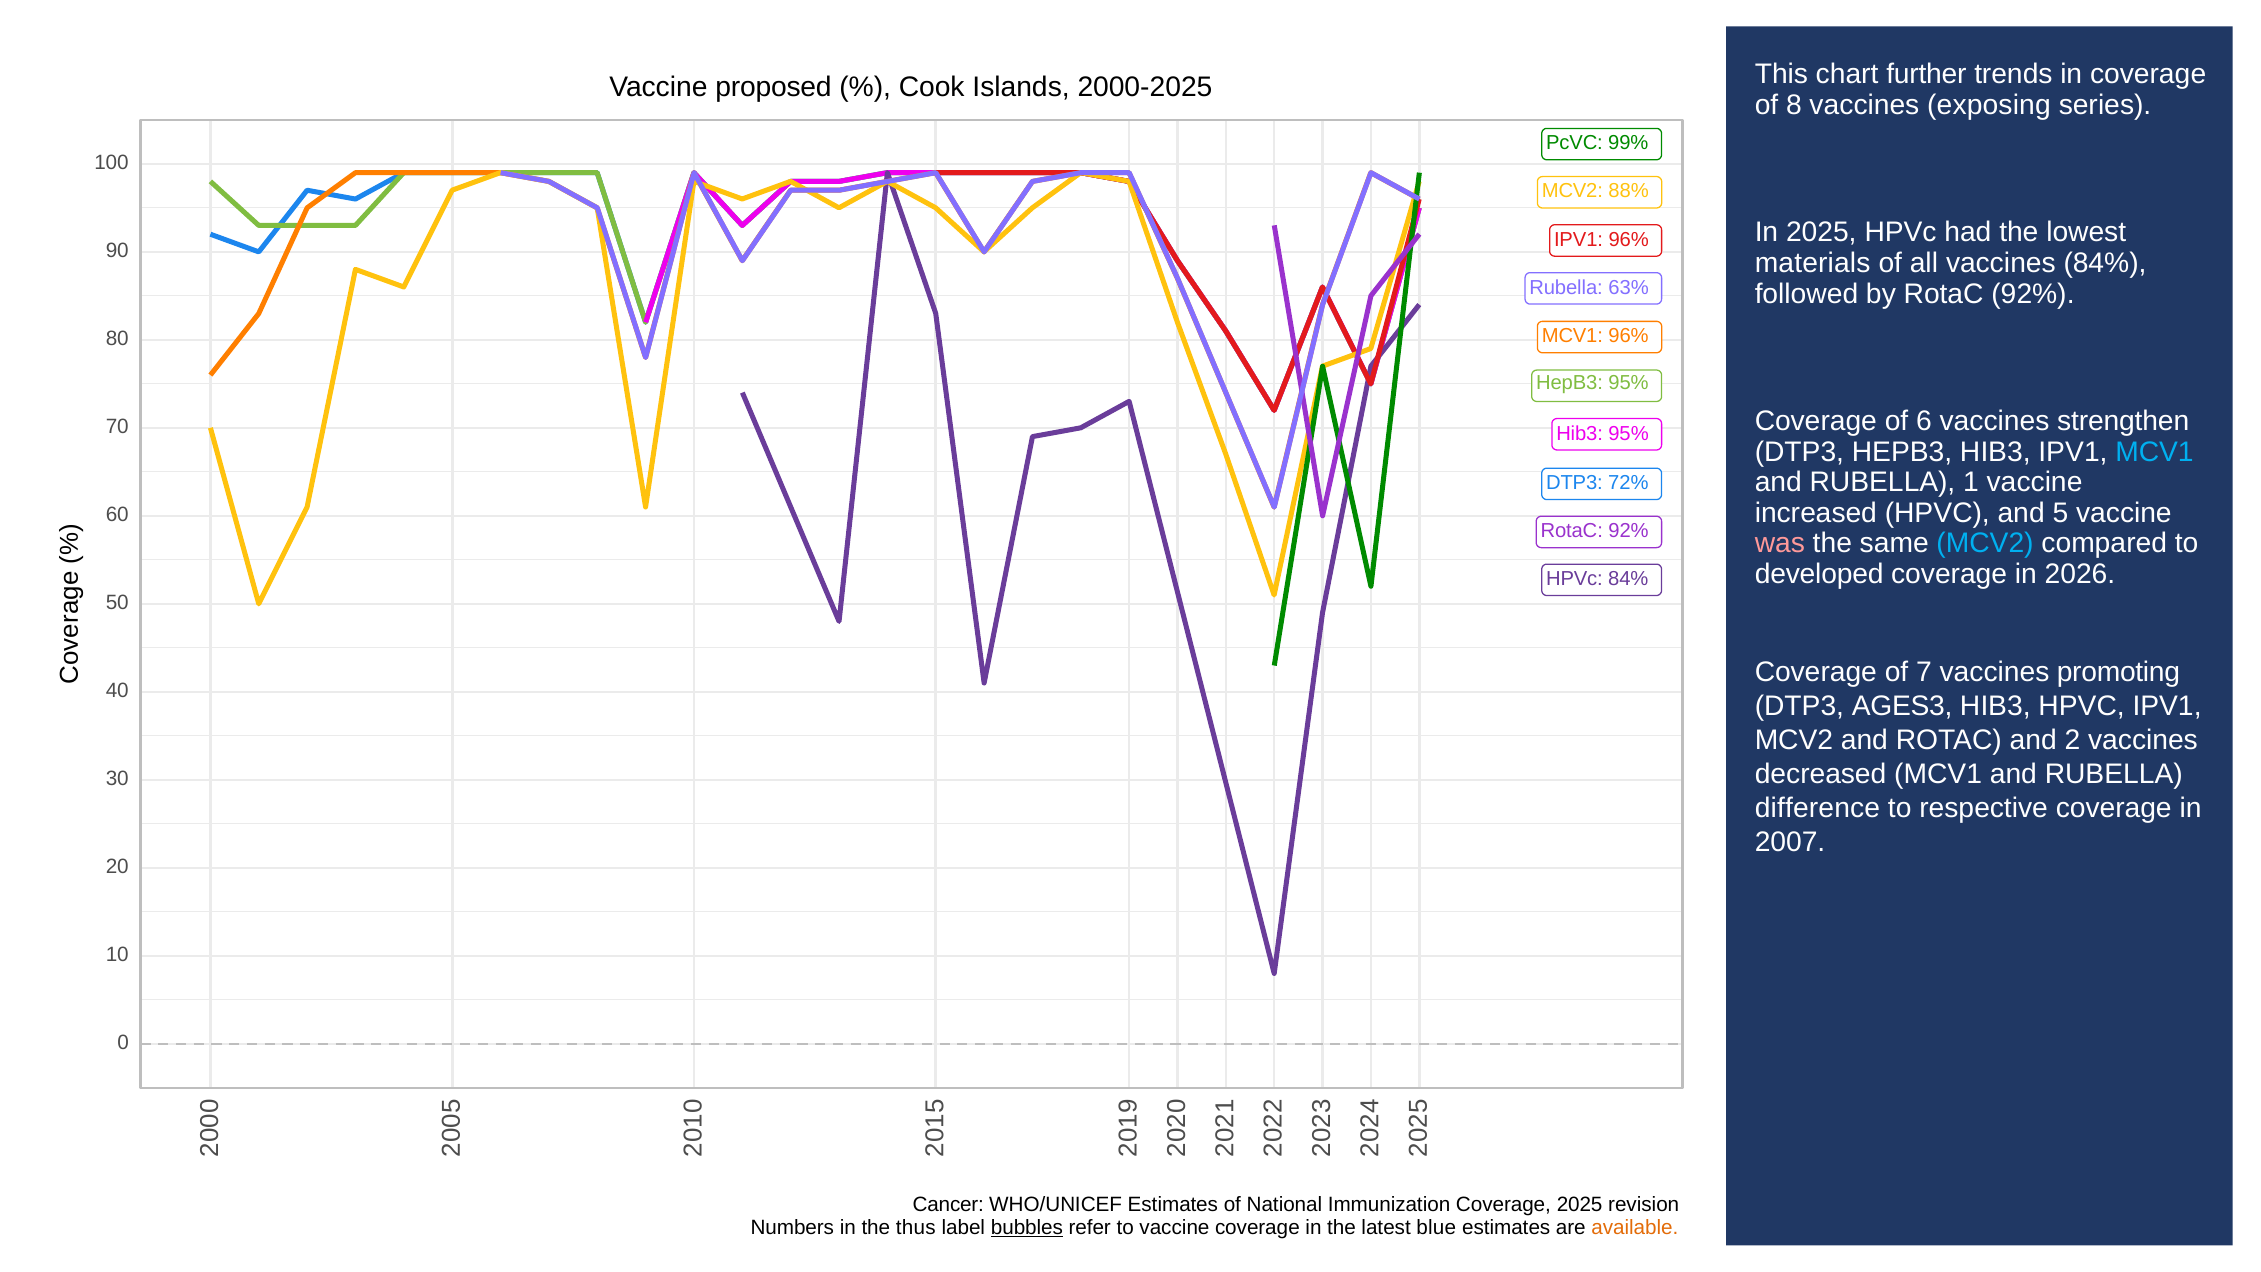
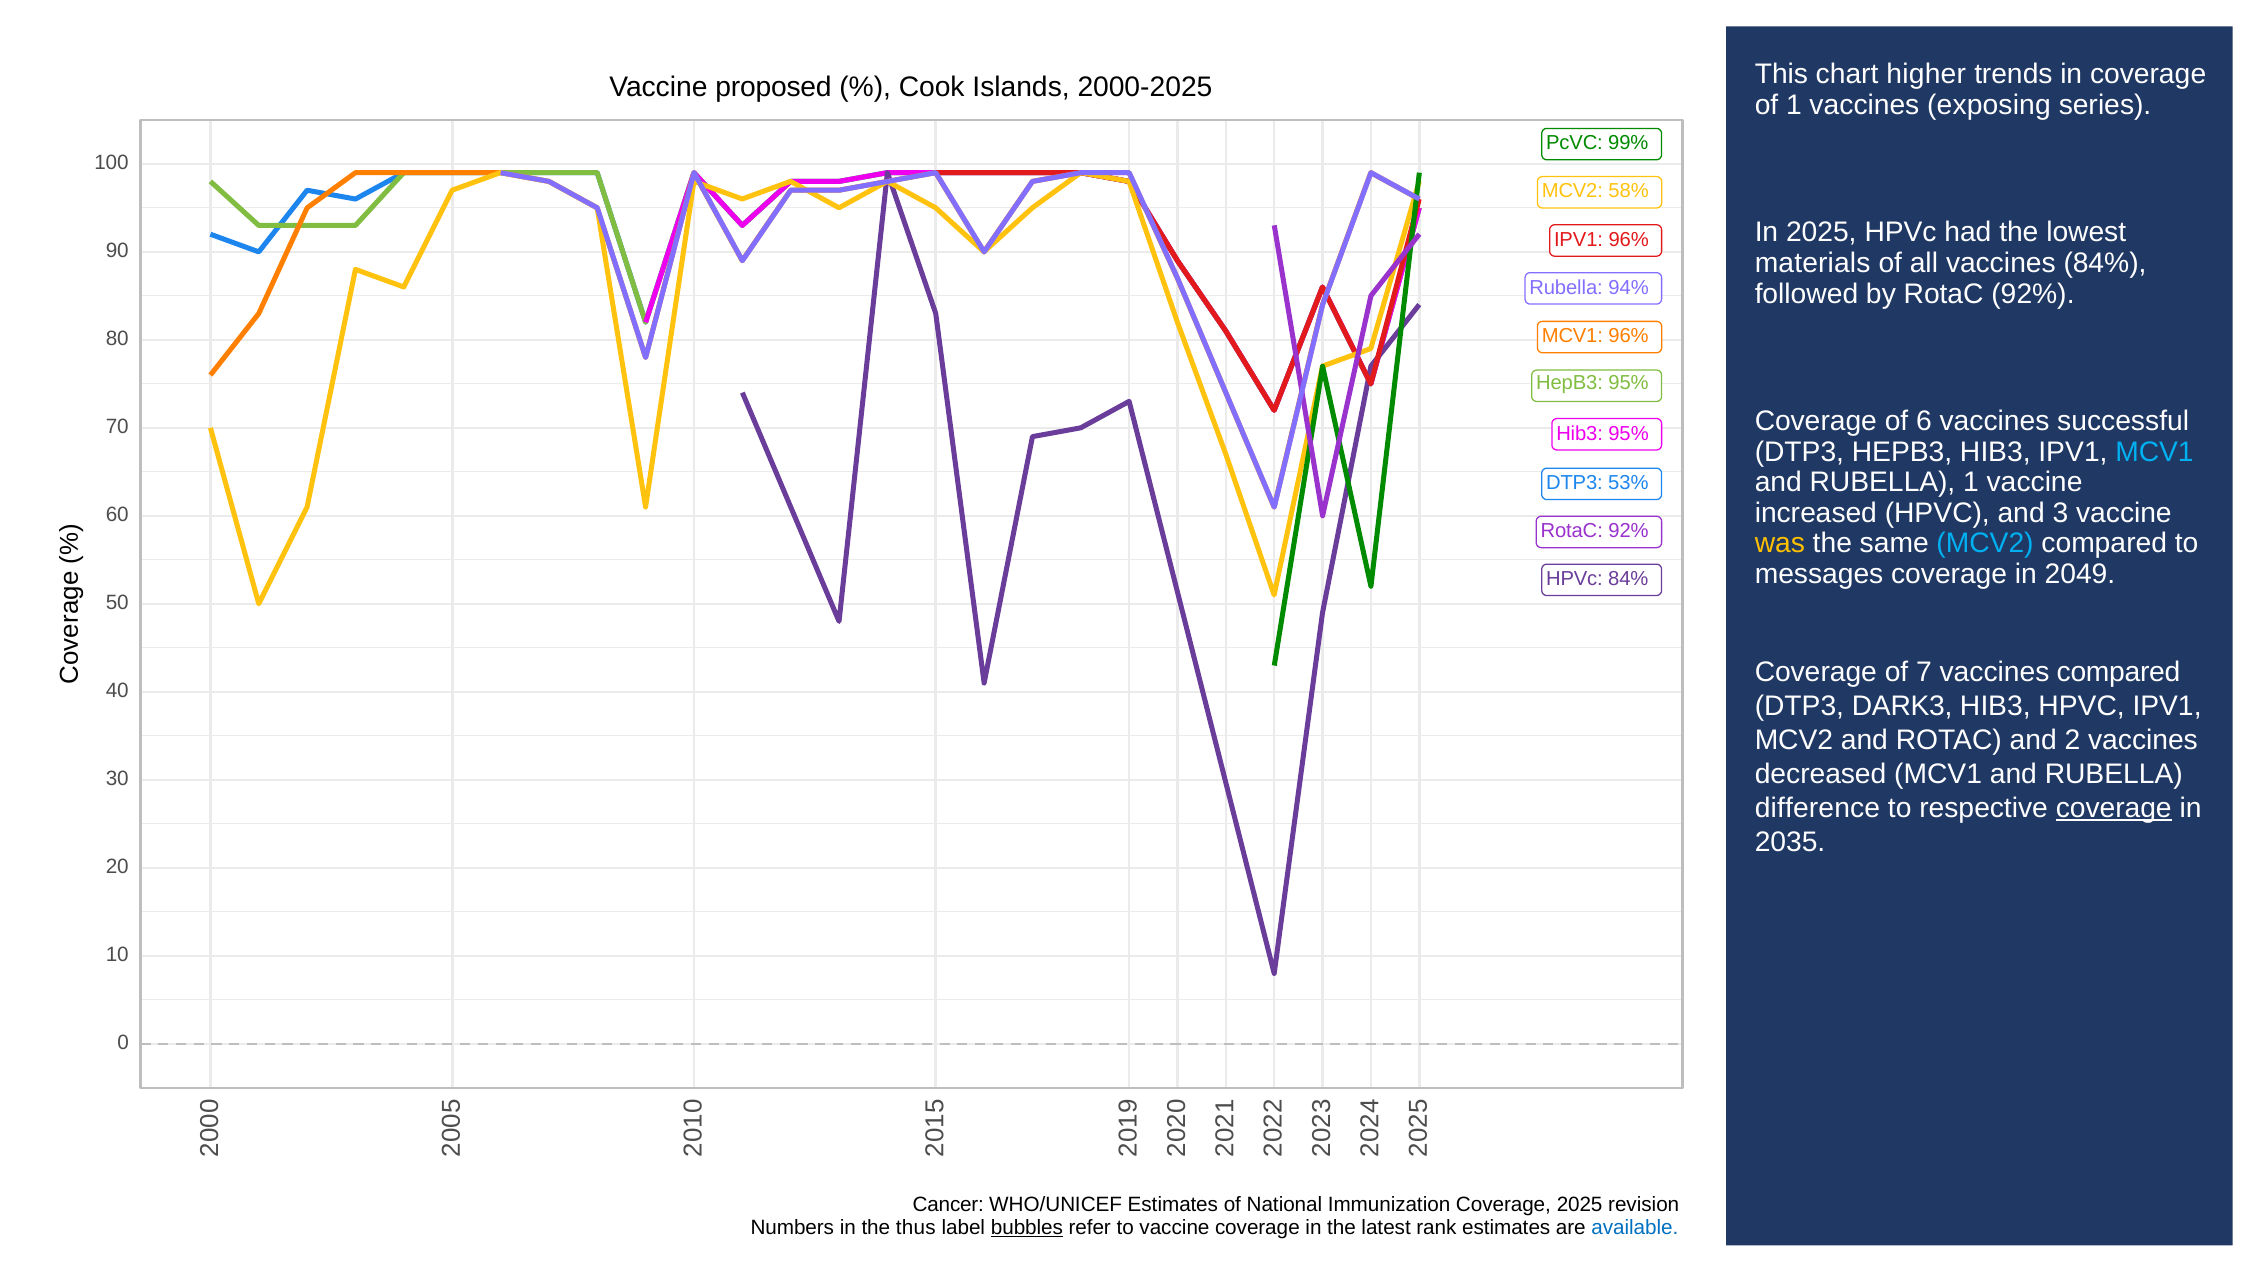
further: further -> higher
of 8: 8 -> 1
88%: 88% -> 58%
63%: 63% -> 94%
strengthen: strengthen -> successful
72%: 72% -> 53%
and 5: 5 -> 3
was colour: pink -> yellow
developed: developed -> messages
2026: 2026 -> 2049
vaccines promoting: promoting -> compared
AGES3: AGES3 -> DARK3
coverage at (2114, 808) underline: none -> present
2007: 2007 -> 2035
blue: blue -> rank
available colour: orange -> blue
